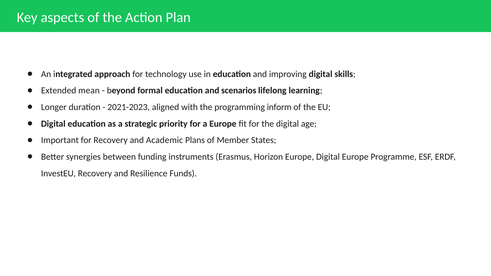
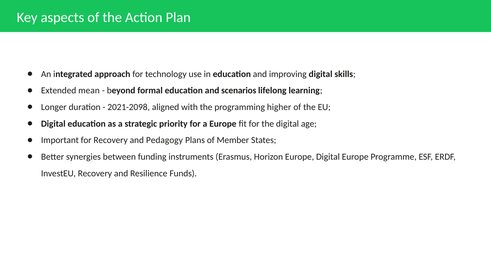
2021-2023: 2021-2023 -> 2021-2098
inform: inform -> higher
Academic: Academic -> Pedagogy
